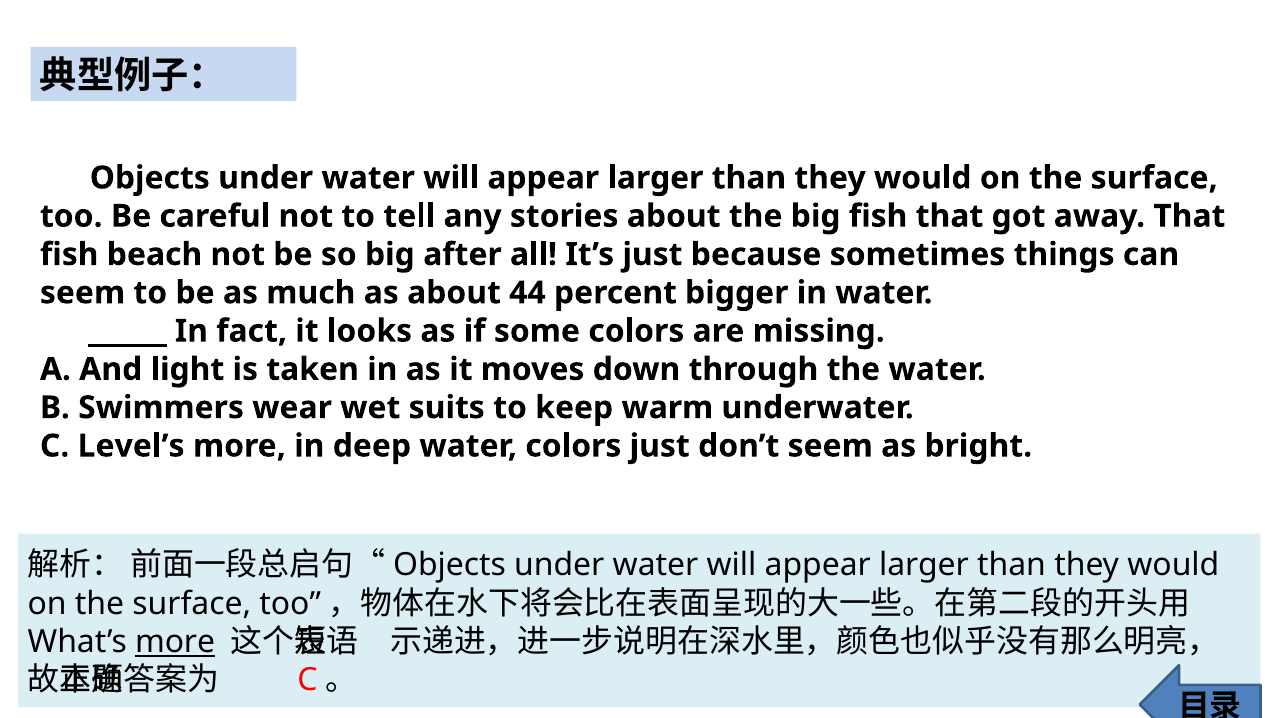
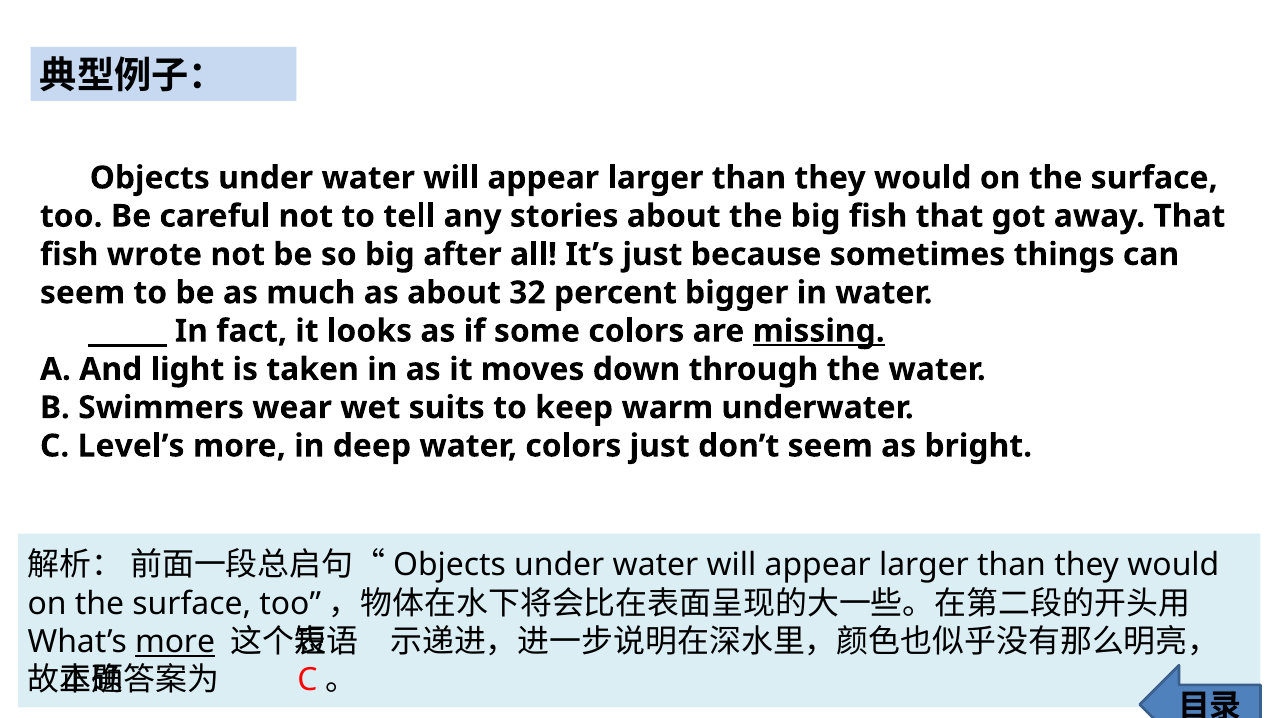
beach: beach -> wrote
44: 44 -> 32
missing underline: none -> present
